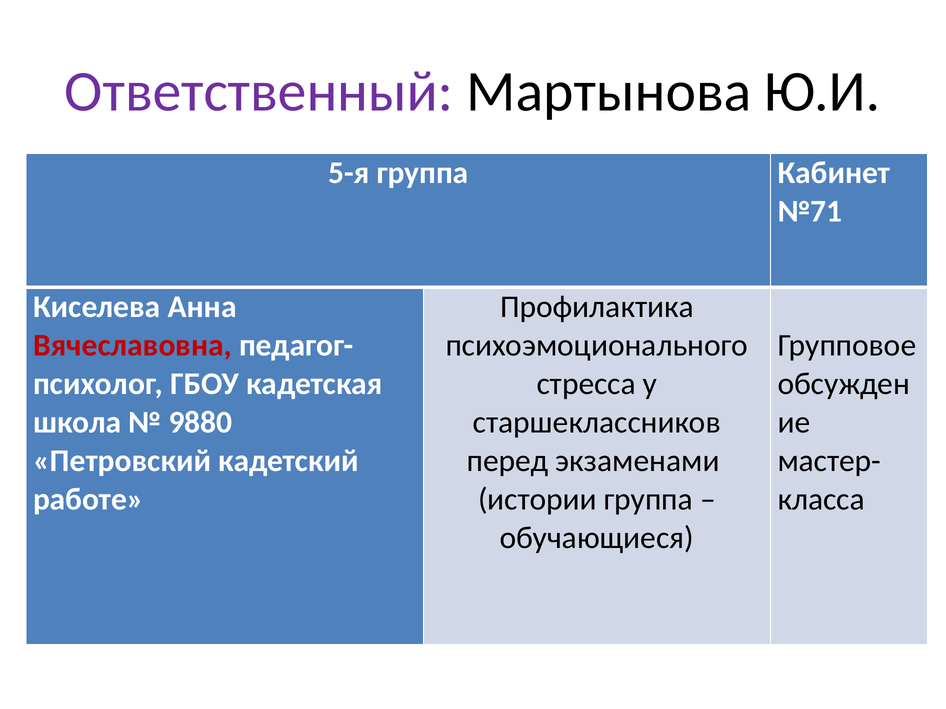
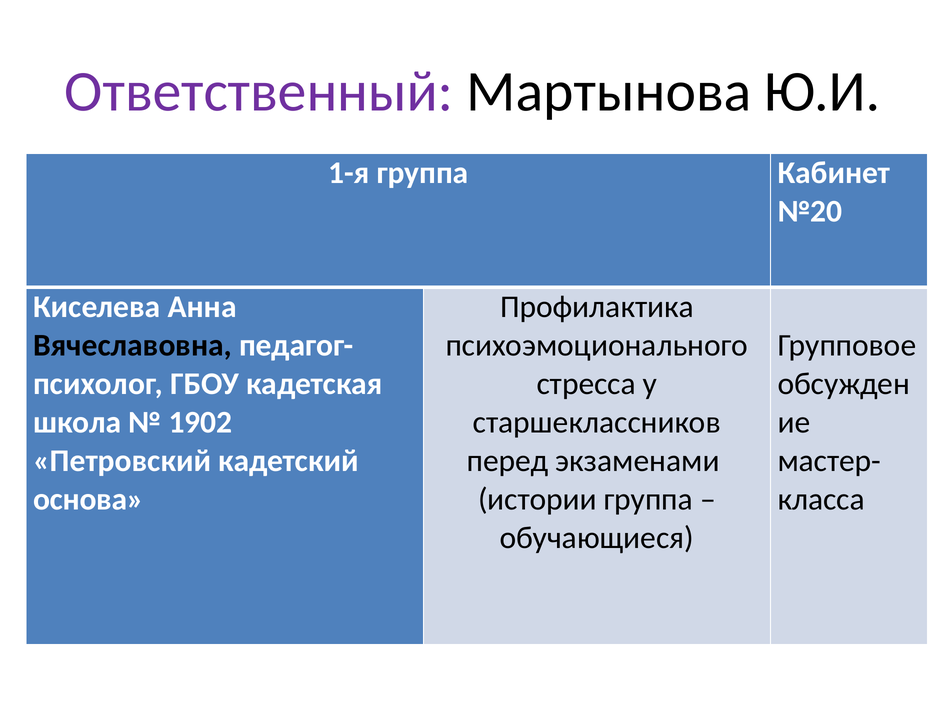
5-я: 5-я -> 1-я
№71: №71 -> №20
Вячеславовна colour: red -> black
9880: 9880 -> 1902
работе: работе -> основа
